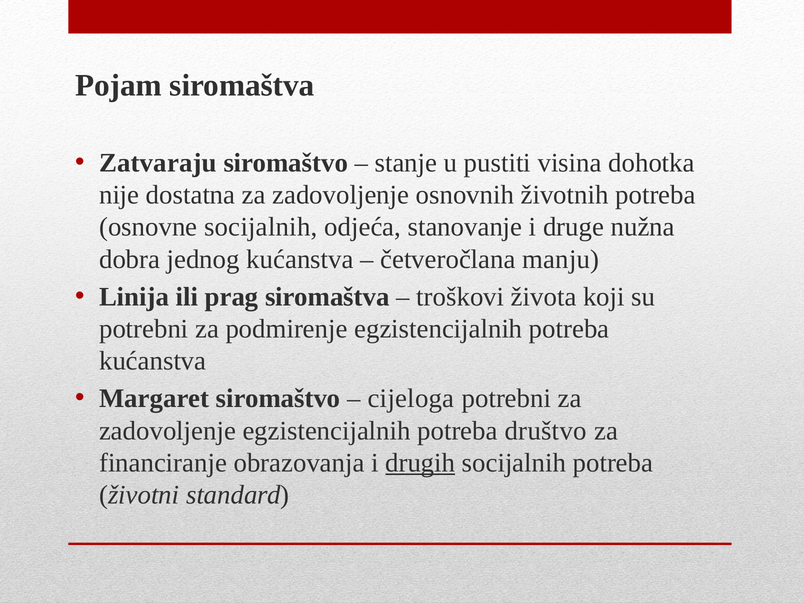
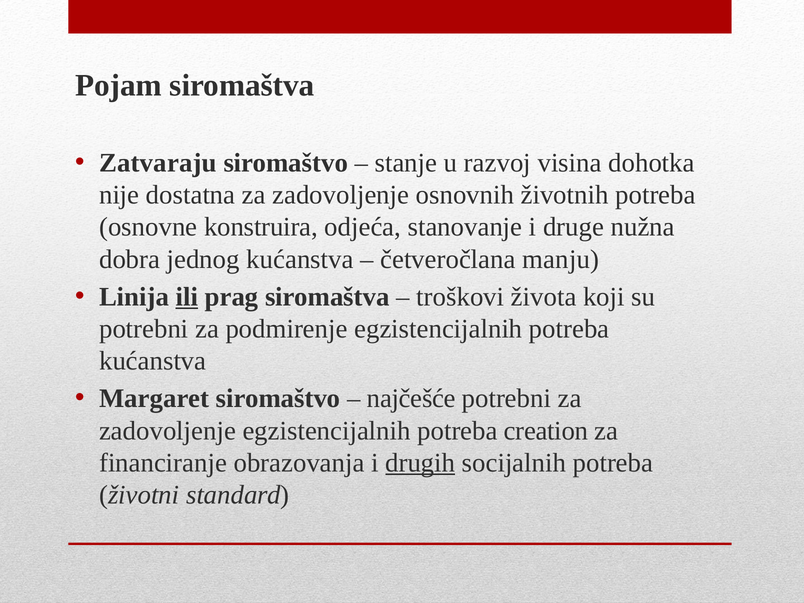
pustiti: pustiti -> razvoj
osnovne socijalnih: socijalnih -> konstruira
ili underline: none -> present
cijeloga: cijeloga -> najčešće
društvo: društvo -> creation
